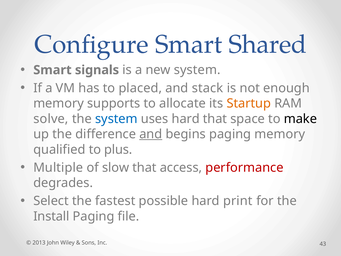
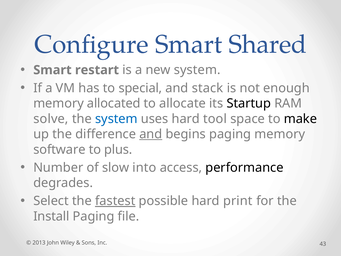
signals: signals -> restart
placed: placed -> special
supports: supports -> allocated
Startup colour: orange -> black
hard that: that -> tool
qualified: qualified -> software
Multiple: Multiple -> Number
slow that: that -> into
performance colour: red -> black
fastest underline: none -> present
